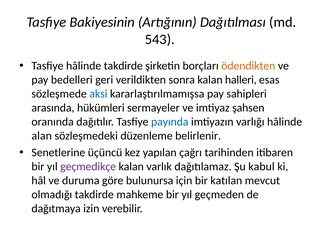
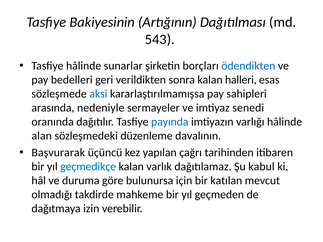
hâlinde takdirde: takdirde -> sunarlar
ödendikten colour: orange -> blue
hükümleri: hükümleri -> nedeniyle
şahsen: şahsen -> senedi
belirlenir: belirlenir -> davalının
Senetlerine: Senetlerine -> Başvurarak
geçmedikçe colour: purple -> blue
